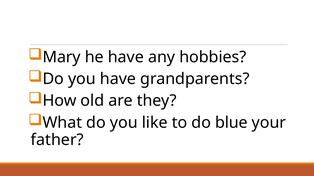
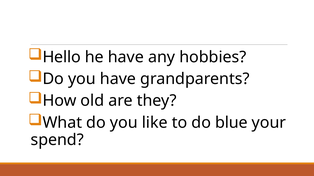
Mary: Mary -> Hello
father: father -> spend
